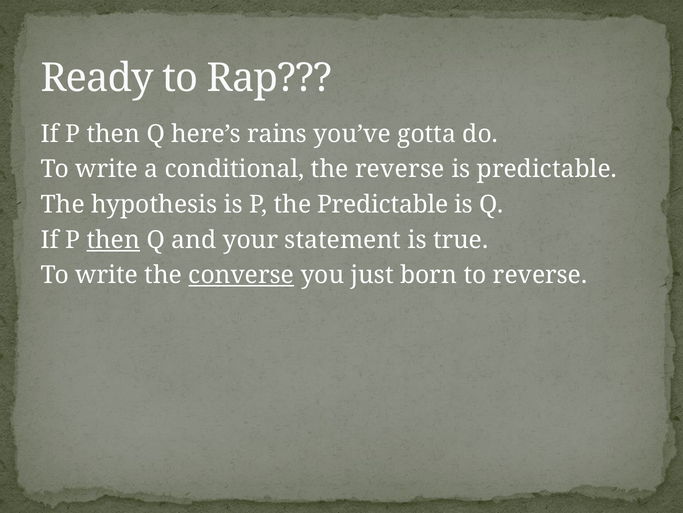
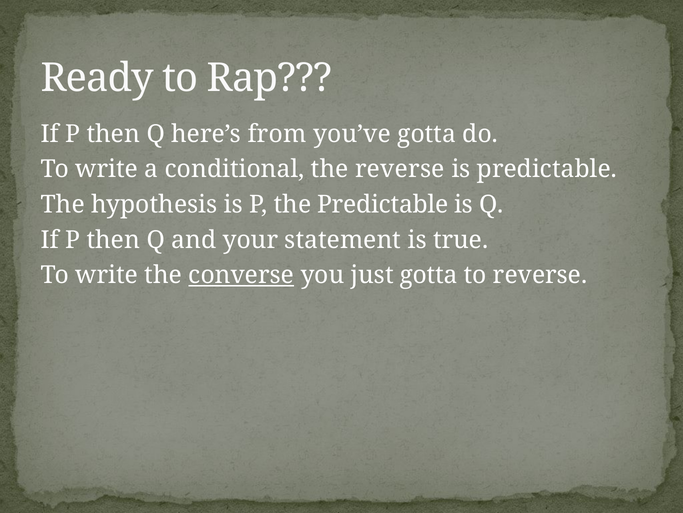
rains: rains -> from
then at (113, 240) underline: present -> none
just born: born -> gotta
